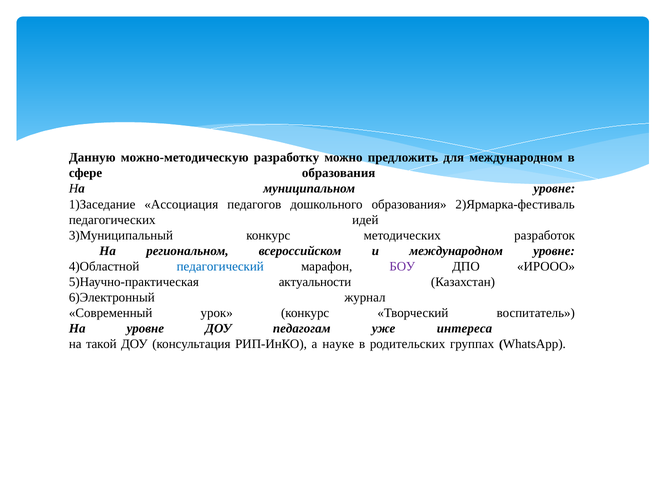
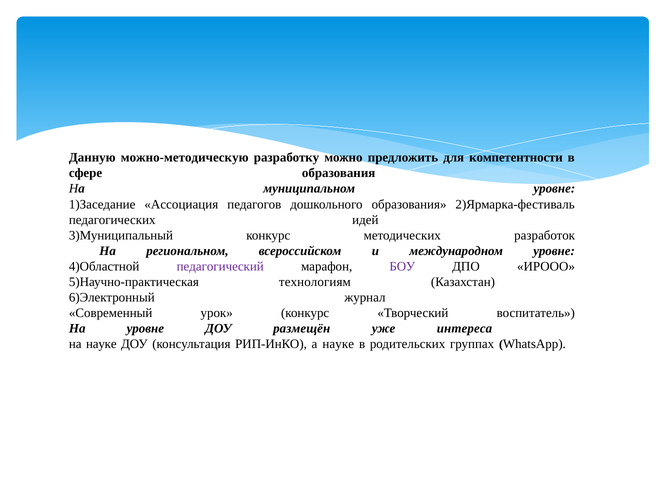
для международном: международном -> компетентности
педагогический colour: blue -> purple
актуальности: актуальности -> технологиям
педагогам: педагогам -> размещён
на такой: такой -> науке
